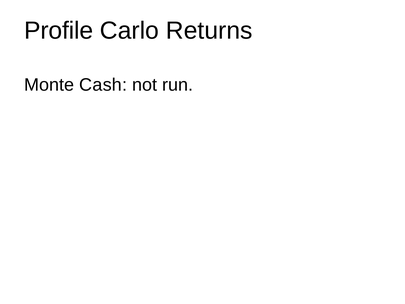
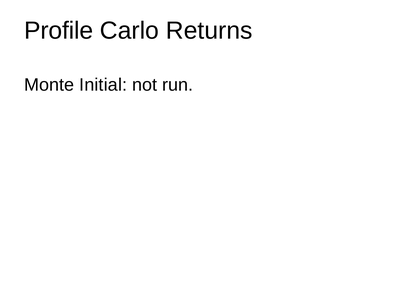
Cash: Cash -> Initial
